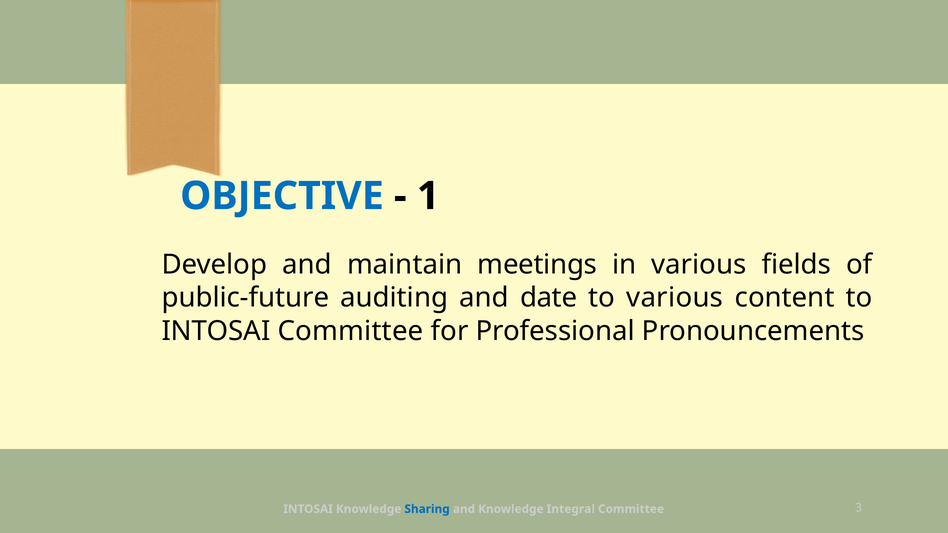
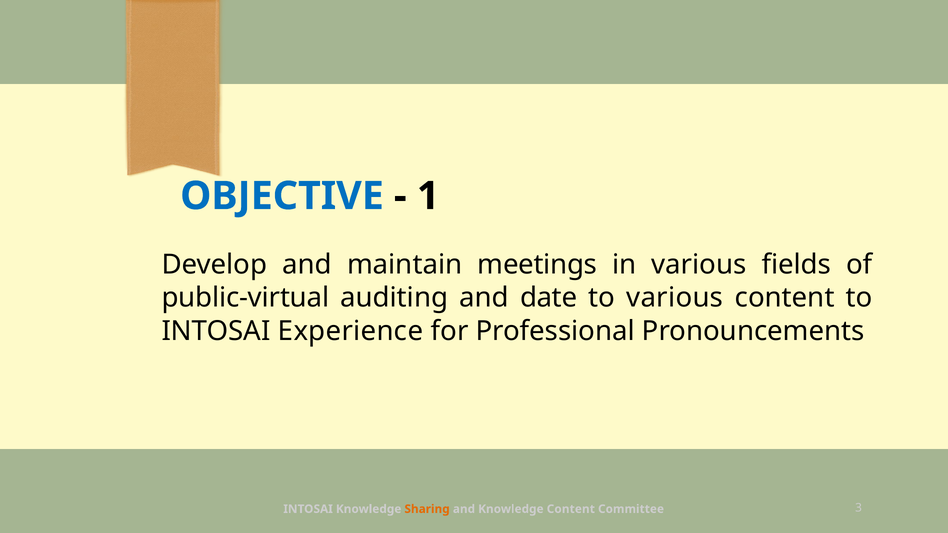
public-future: public-future -> public-virtual
INTOSAI Committee: Committee -> Experience
Sharing colour: blue -> orange
Knowledge Integral: Integral -> Content
